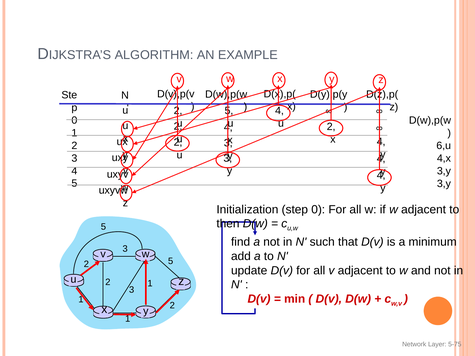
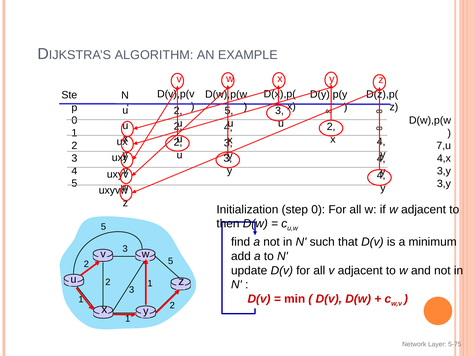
4 at (279, 111): 4 -> 3
6,u: 6,u -> 7,u
